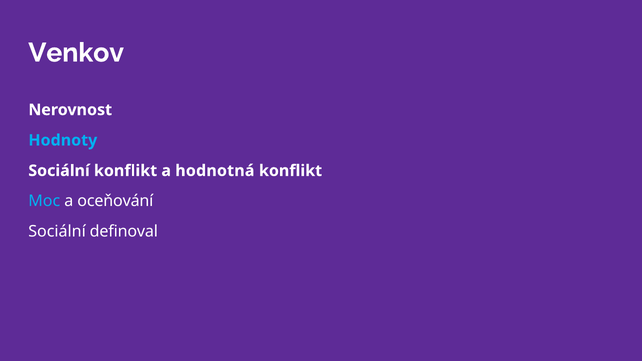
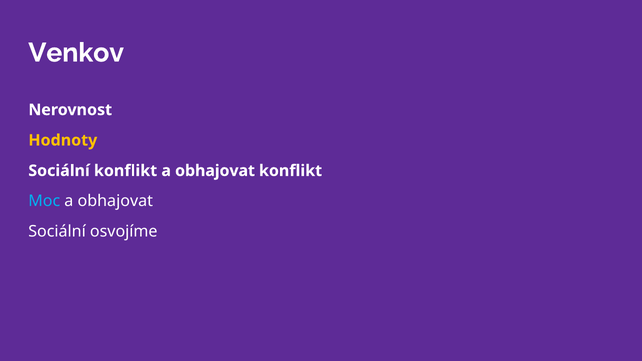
Hodnoty colour: light blue -> yellow
hodnotná at (215, 171): hodnotná -> obhajovat
oceňování at (115, 201): oceňování -> obhajovat
definoval: definoval -> osvojíme
